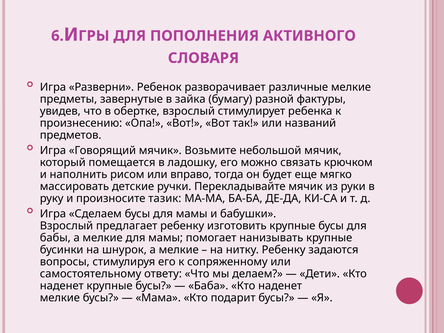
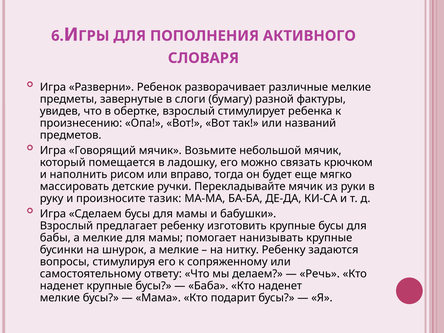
зайка: зайка -> слоги
Дети: Дети -> Речь
